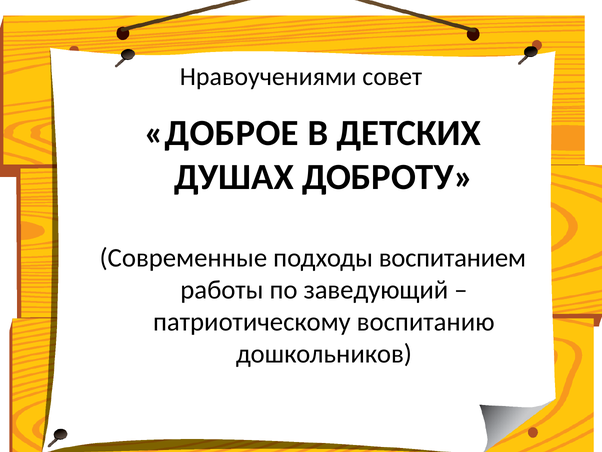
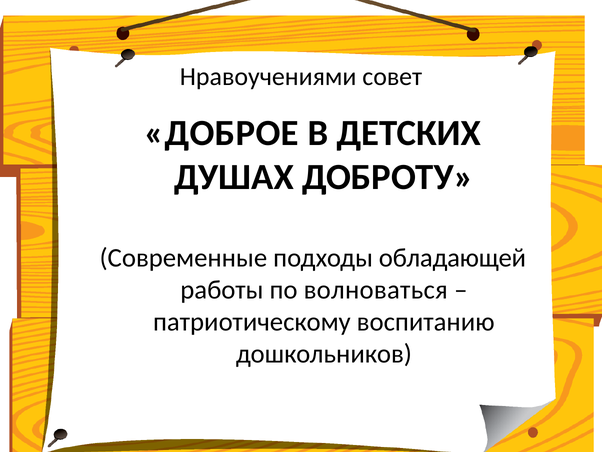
воспитанием: воспитанием -> обладающей
заведующий: заведующий -> волноваться
